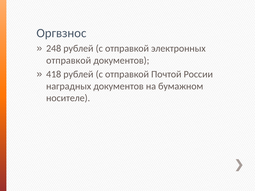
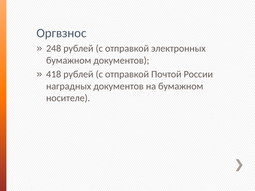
отправкой at (69, 60): отправкой -> бумажном
